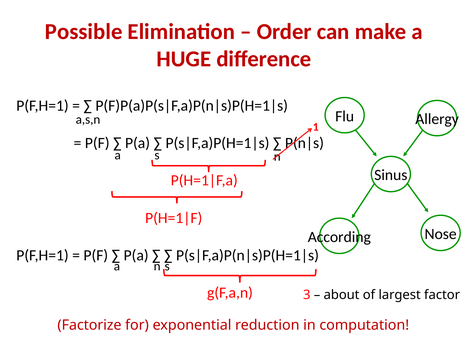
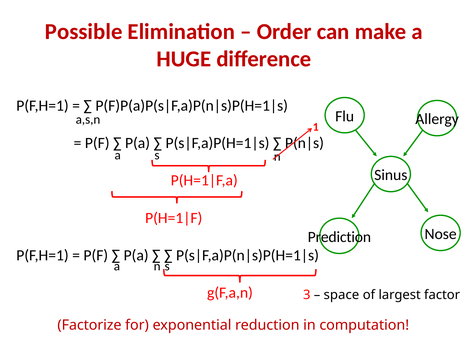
According: According -> Prediction
about: about -> space
